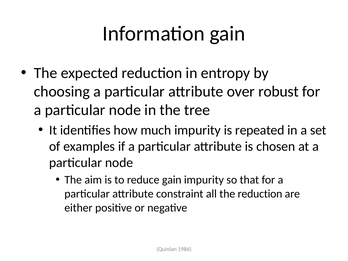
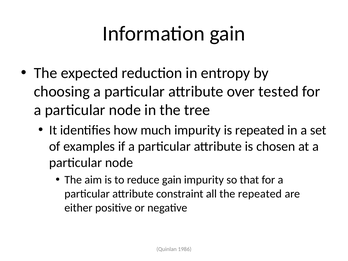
robust: robust -> tested
the reduction: reduction -> repeated
